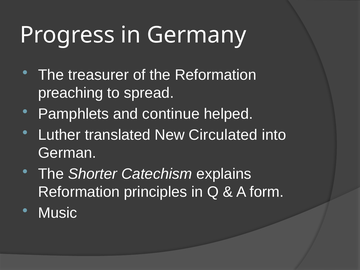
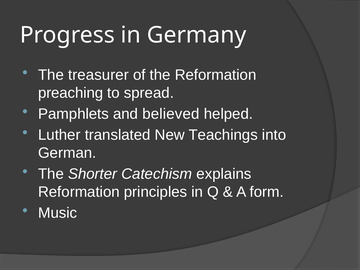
continue: continue -> believed
Circulated: Circulated -> Teachings
